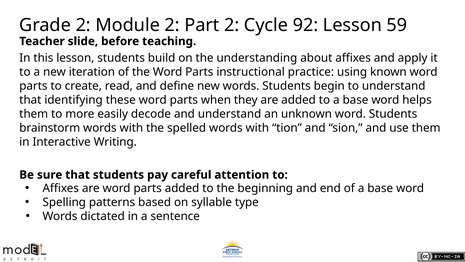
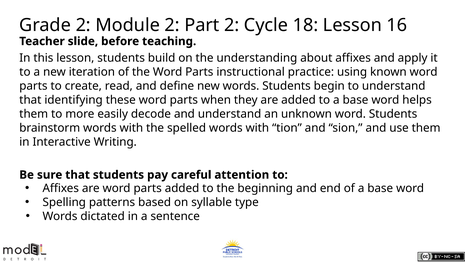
92: 92 -> 18
59: 59 -> 16
